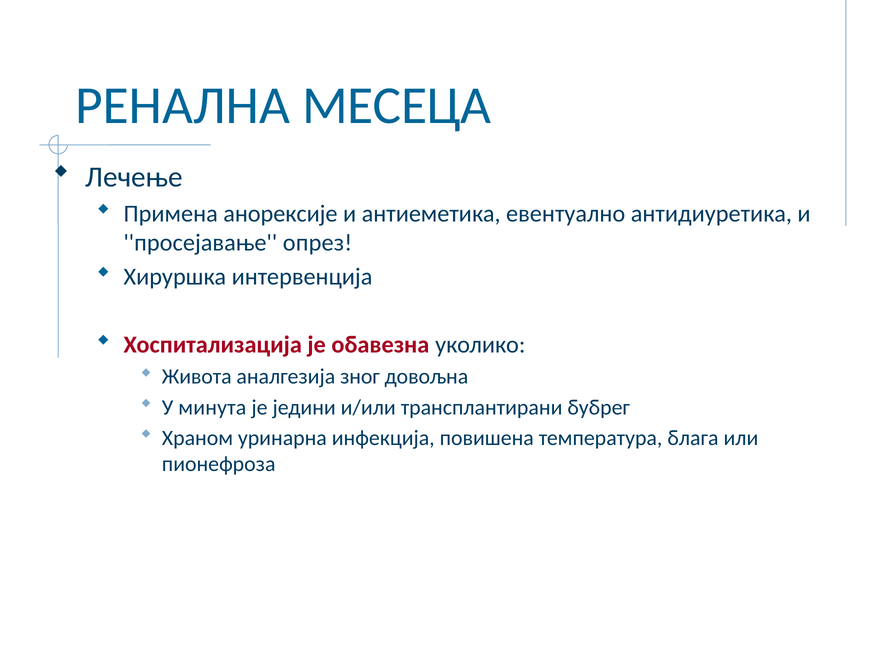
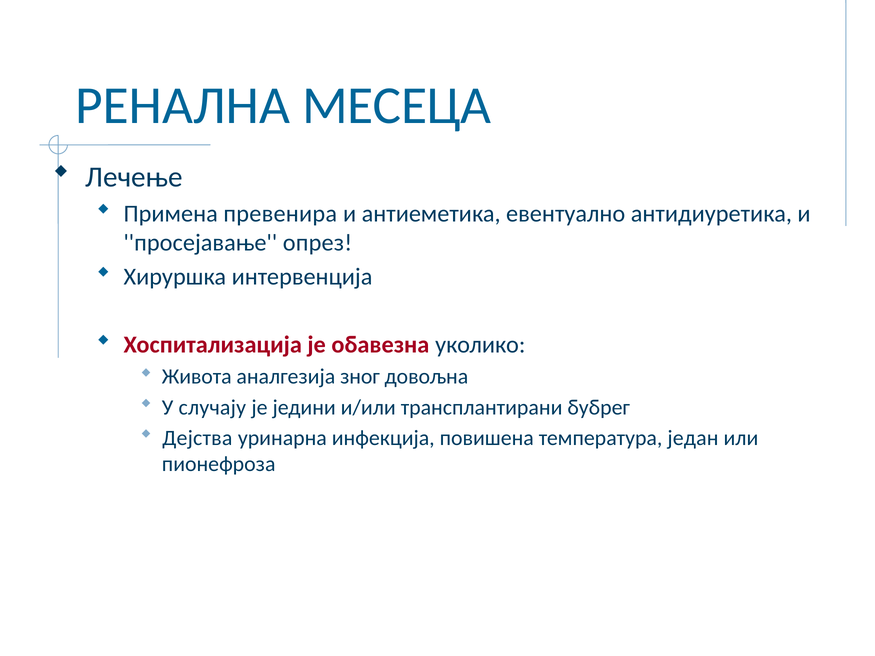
анорексије: анорексије -> превенира
минута: минута -> случају
Храном: Храном -> Дејства
блага: блага -> један
